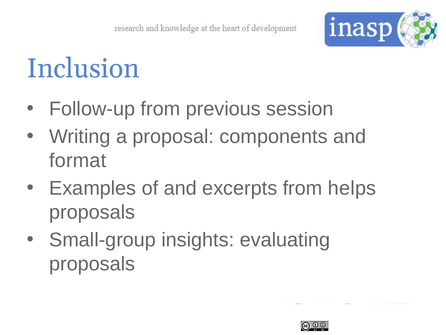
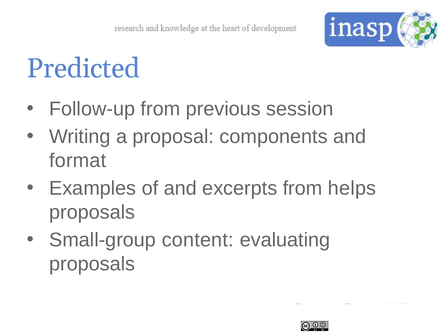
Inclusion: Inclusion -> Predicted
insights: insights -> content
